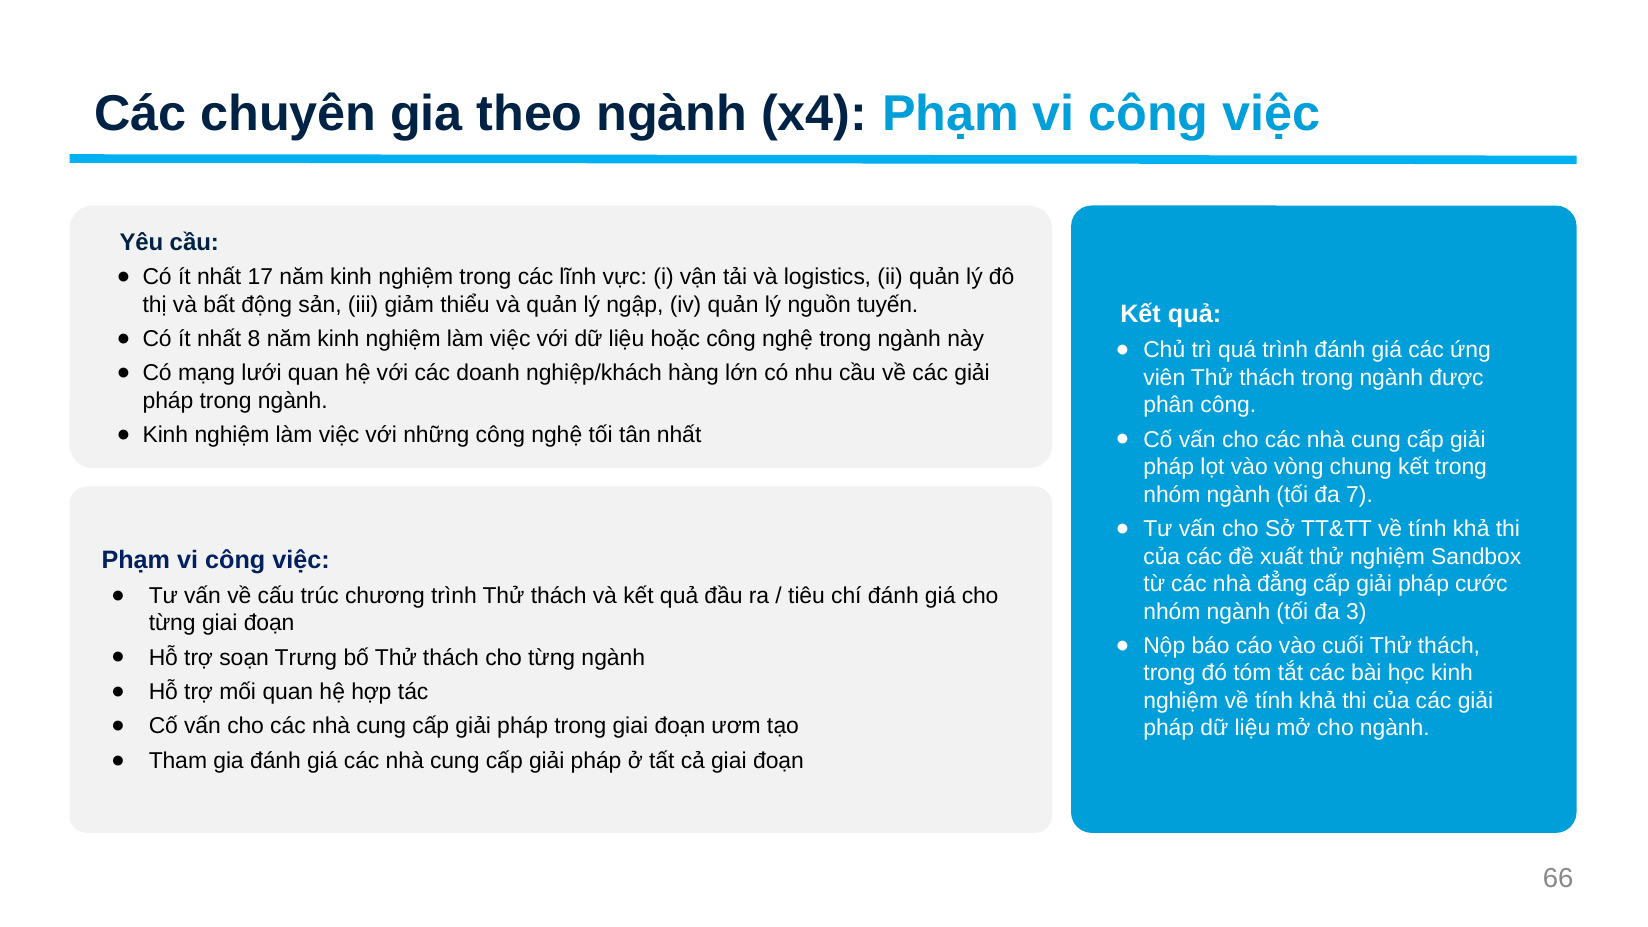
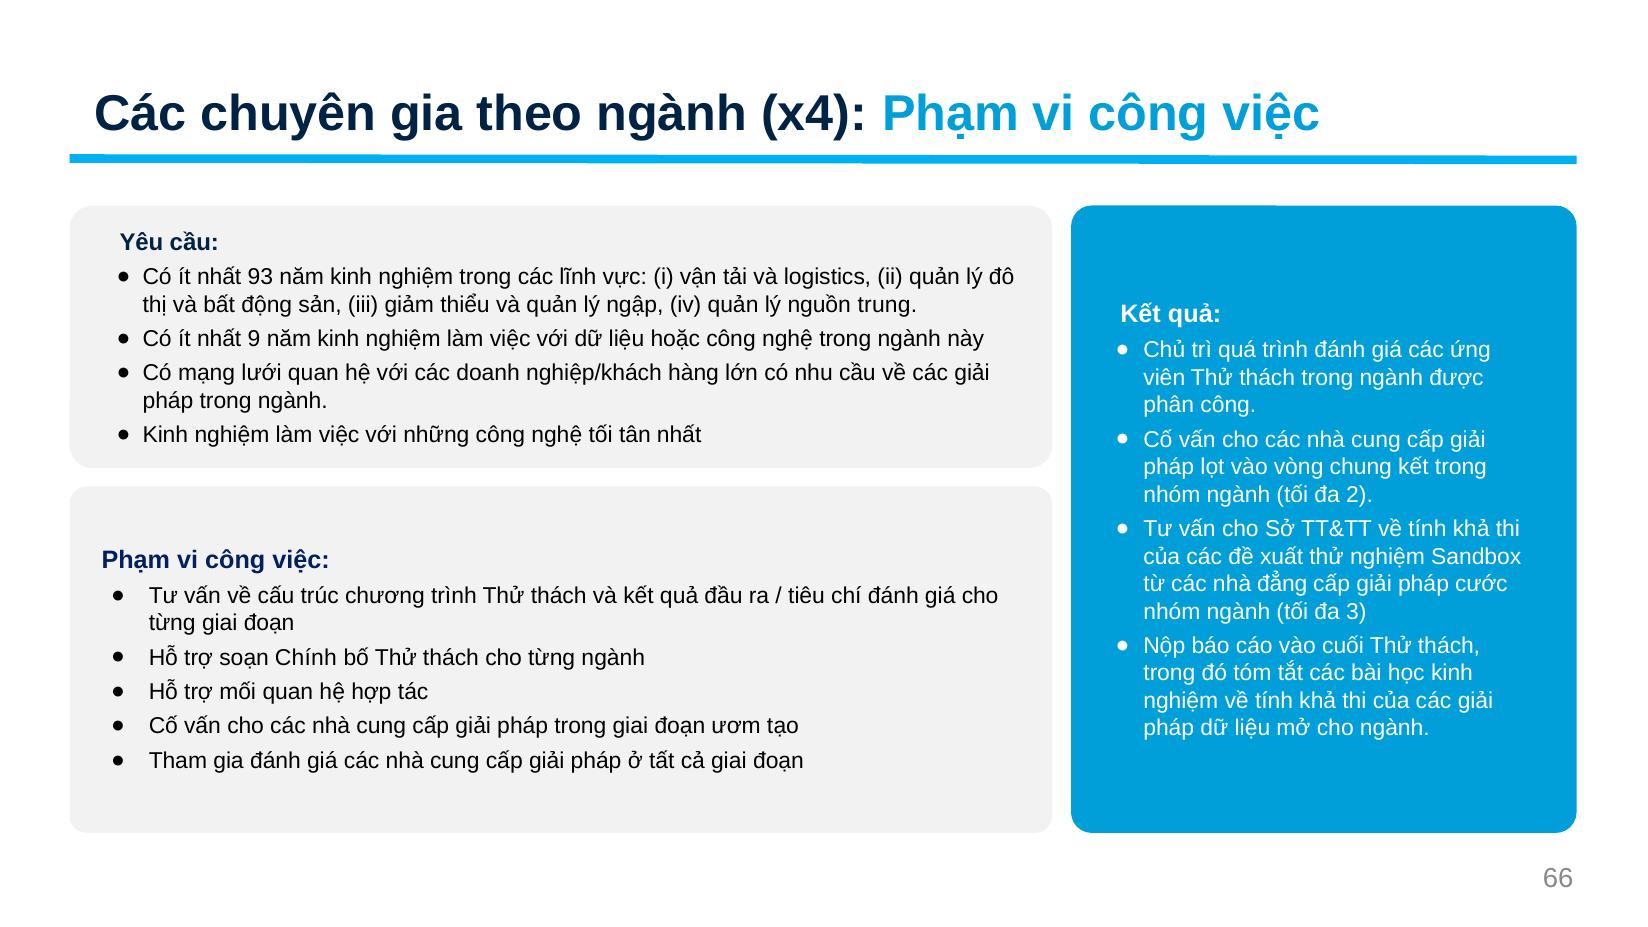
17: 17 -> 93
tuyến: tuyến -> trung
8: 8 -> 9
7: 7 -> 2
Trưng: Trưng -> Chính
